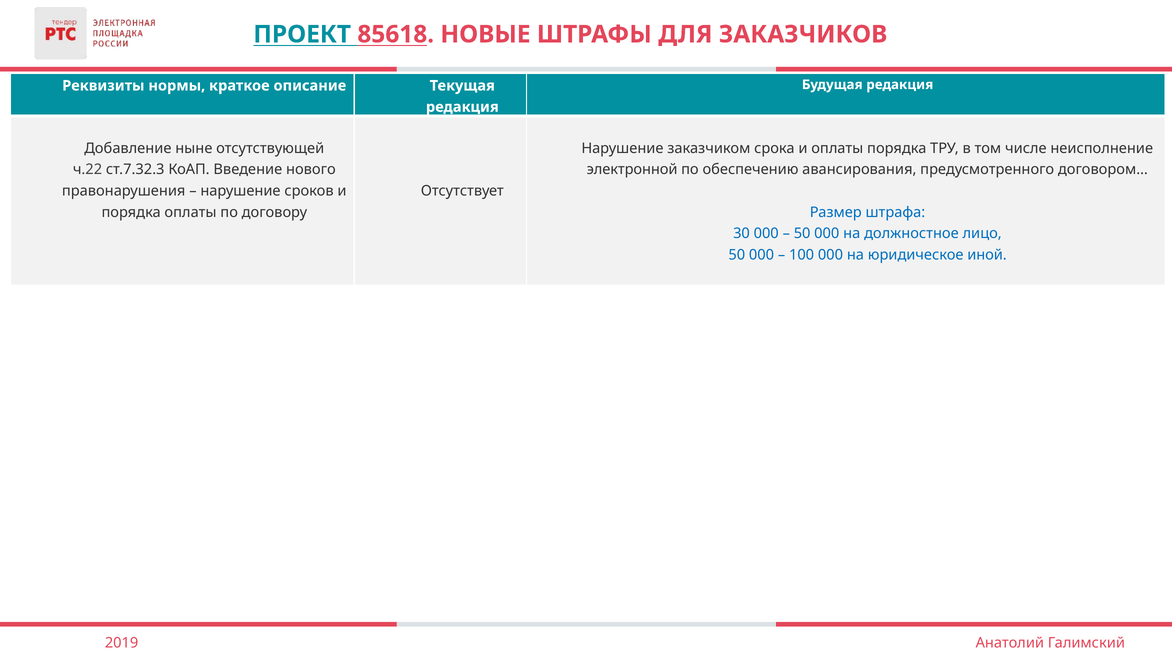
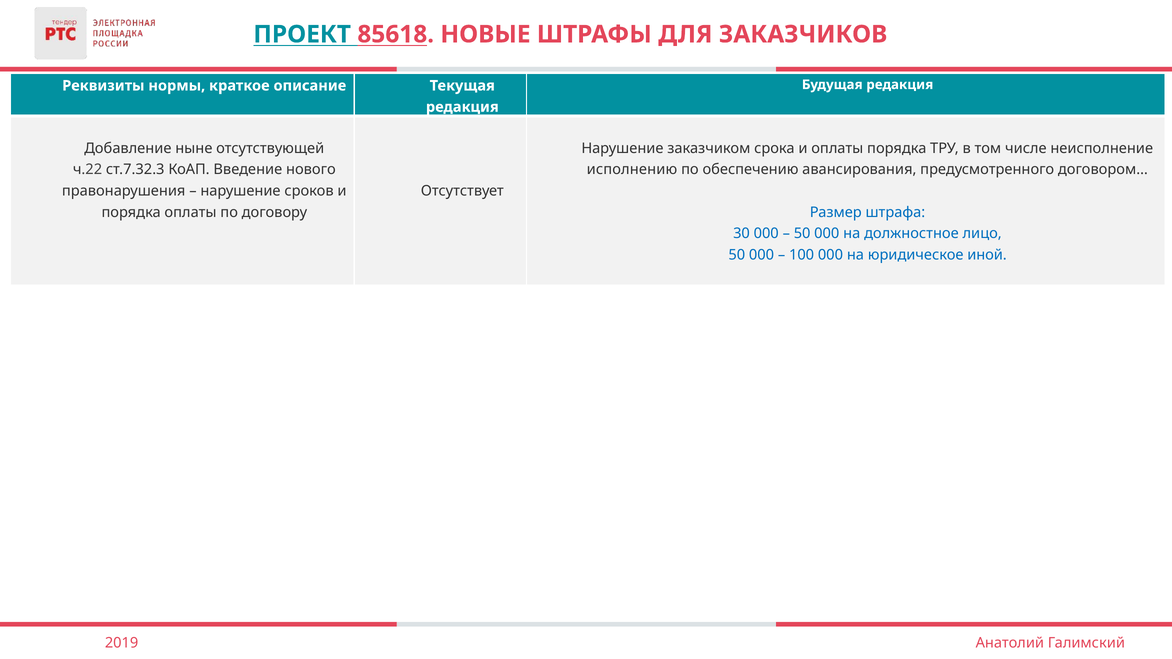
электронной: электронной -> исполнению
